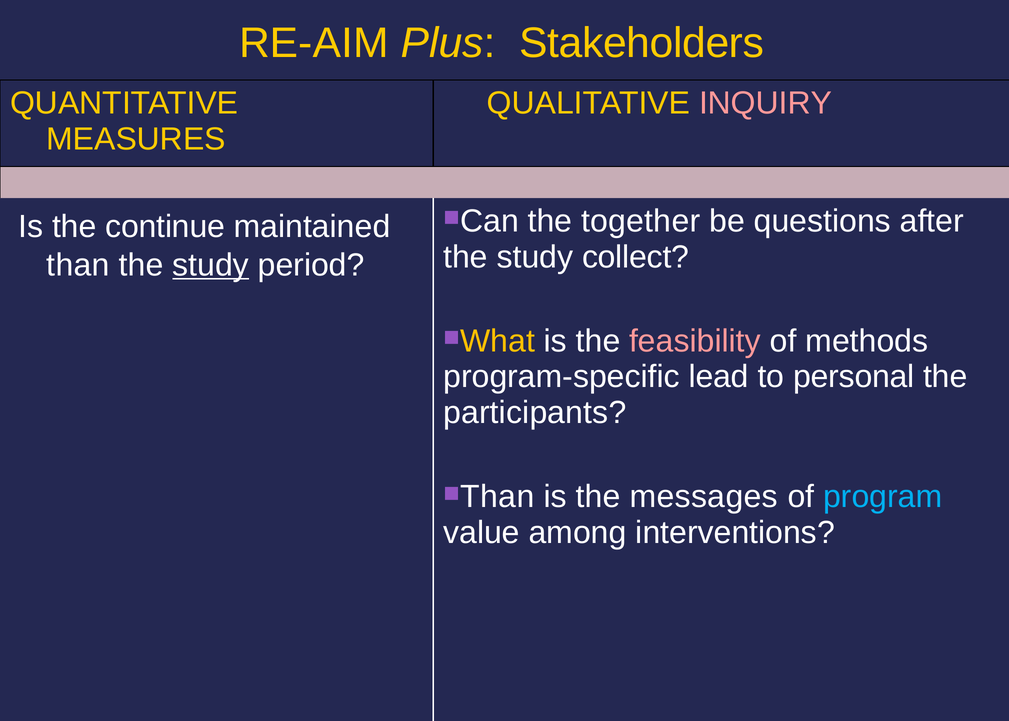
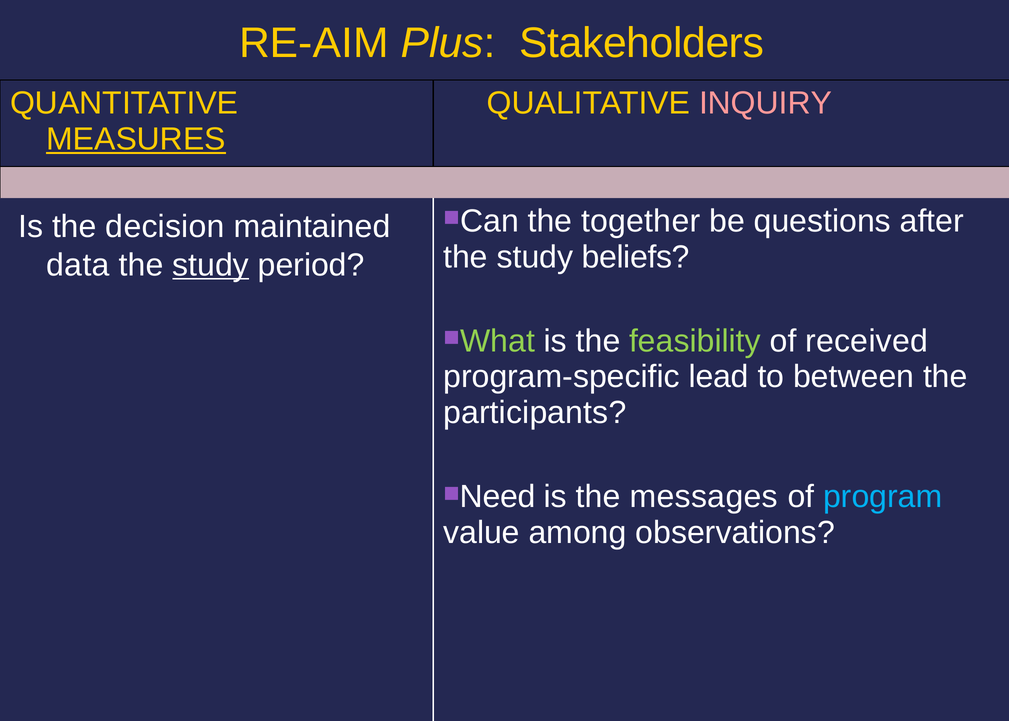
MEASURES underline: none -> present
continue: continue -> decision
collect: collect -> beliefs
than at (78, 265): than -> data
What colour: yellow -> light green
feasibility colour: pink -> light green
methods: methods -> received
personal: personal -> between
Than at (497, 497): Than -> Need
interventions: interventions -> observations
